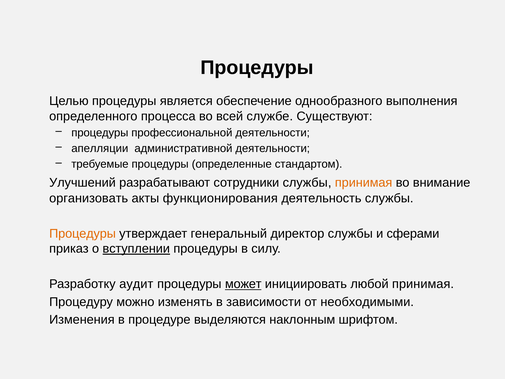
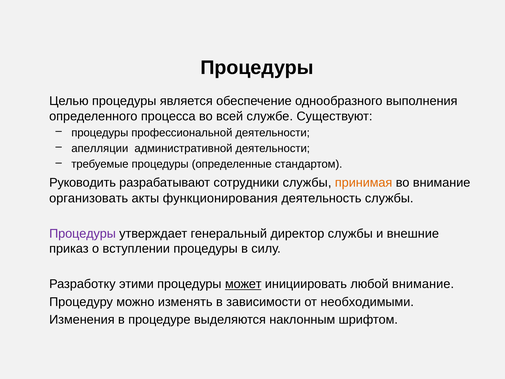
Улучшений: Улучшений -> Руководить
Процедуры at (83, 233) colour: orange -> purple
сферами: сферами -> внешние
вступлении underline: present -> none
аудит: аудит -> этими
любой принимая: принимая -> внимание
